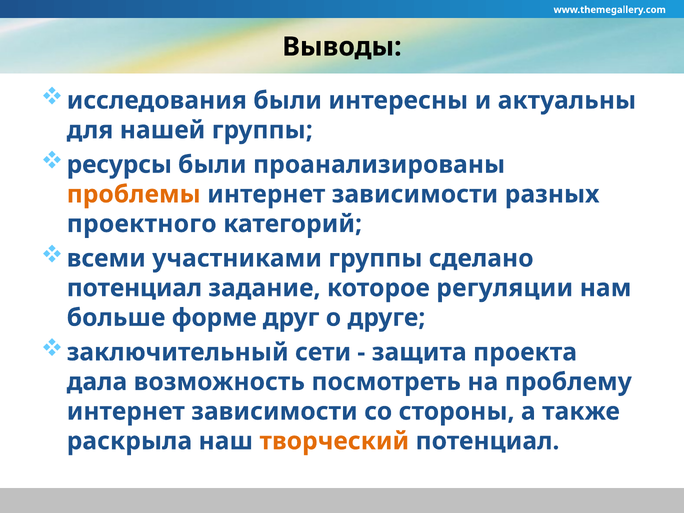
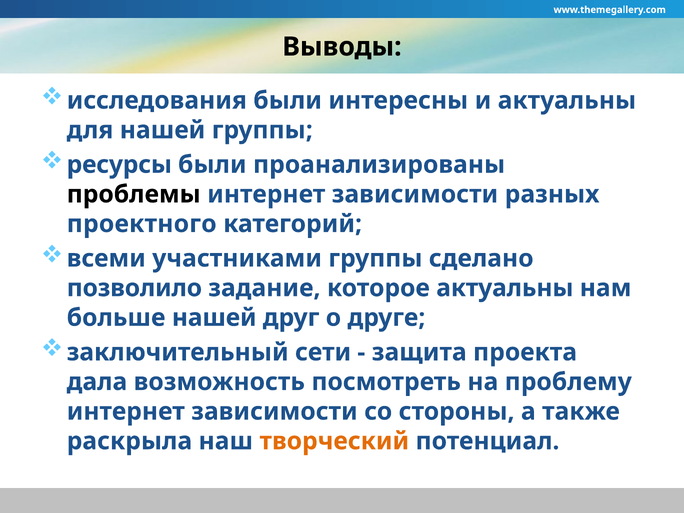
проблемы colour: orange -> black
потенциал at (134, 288): потенциал -> позволило
которое регуляции: регуляции -> актуальны
больше форме: форме -> нашей
